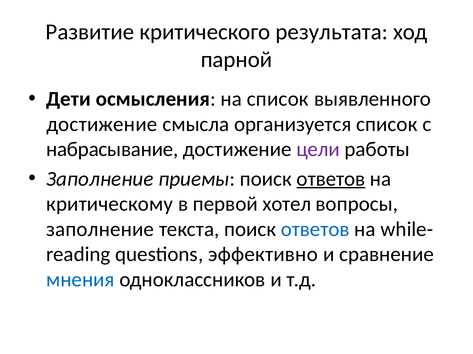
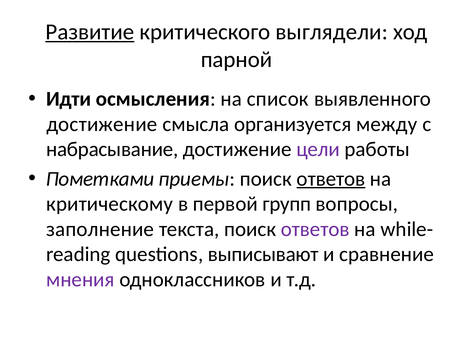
Развитие underline: none -> present
результата: результата -> выглядели
Дети: Дети -> Идти
организуется список: список -> между
Заполнение at (100, 179): Заполнение -> Пометками
хотел: хотел -> групп
ответов at (315, 230) colour: blue -> purple
эффективно: эффективно -> выписывают
мнения colour: blue -> purple
